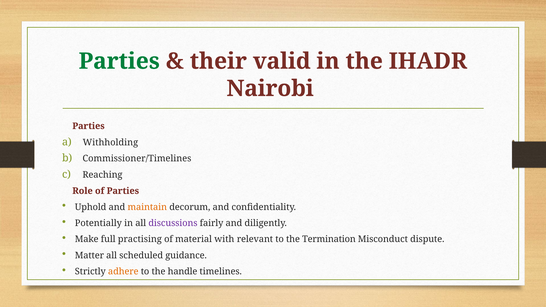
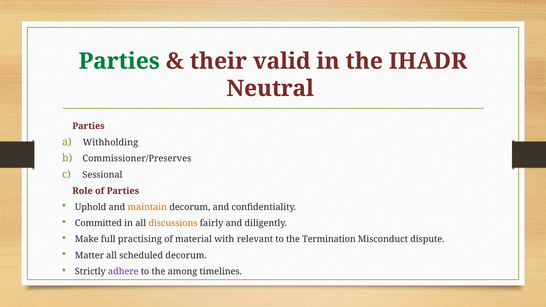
Nairobi: Nairobi -> Neutral
Commissioner/Timelines: Commissioner/Timelines -> Commissioner/Preserves
Reaching: Reaching -> Sessional
Potentially: Potentially -> Committed
discussions colour: purple -> orange
scheduled guidance: guidance -> decorum
adhere colour: orange -> purple
handle: handle -> among
